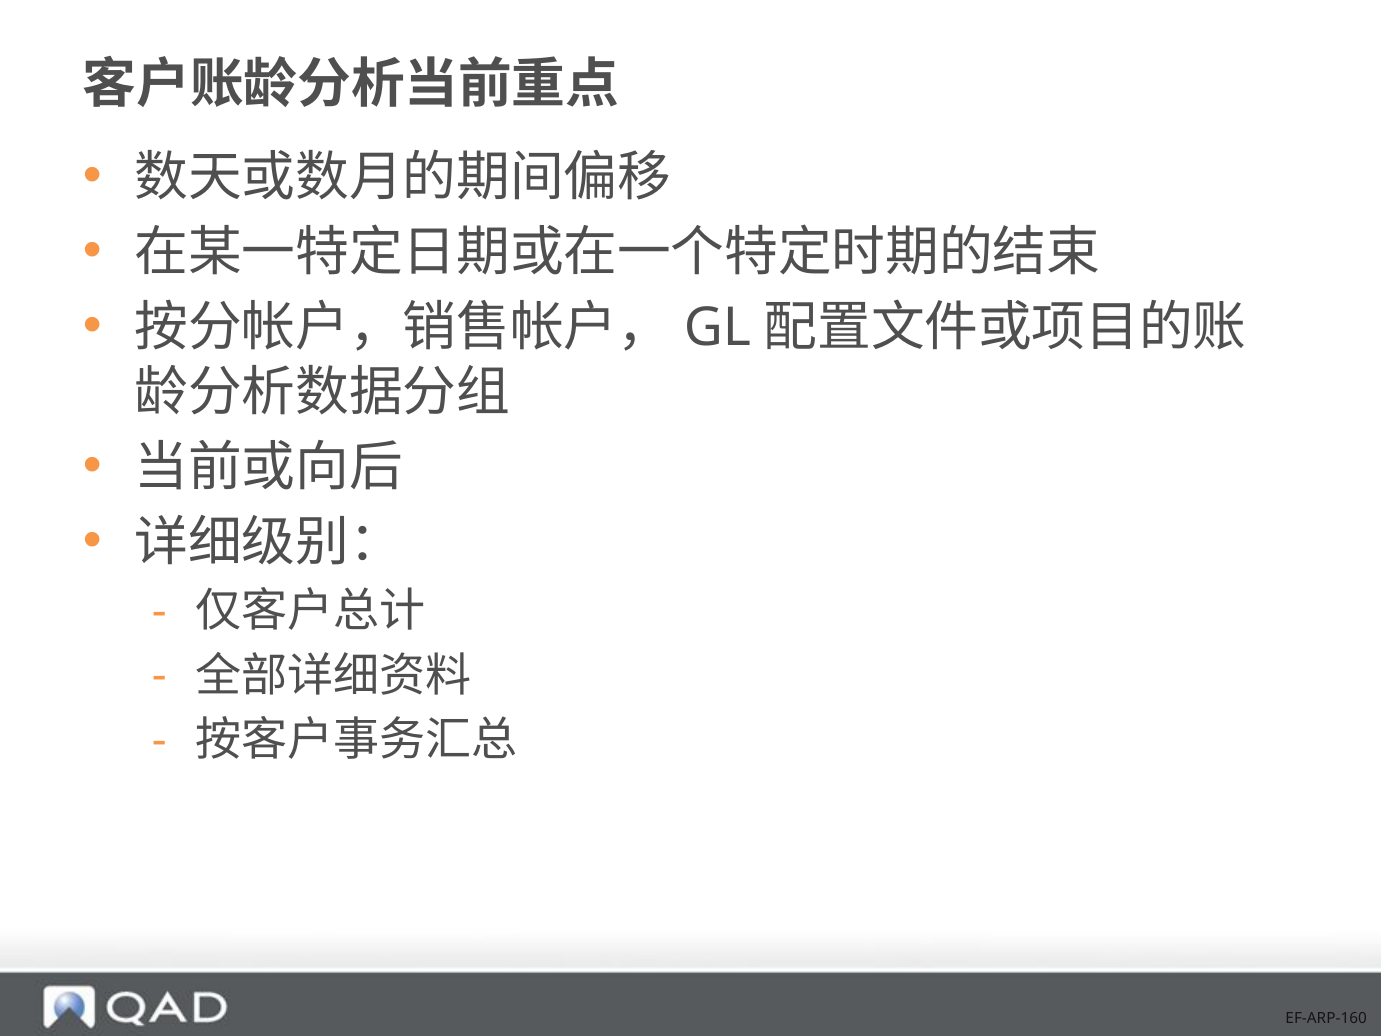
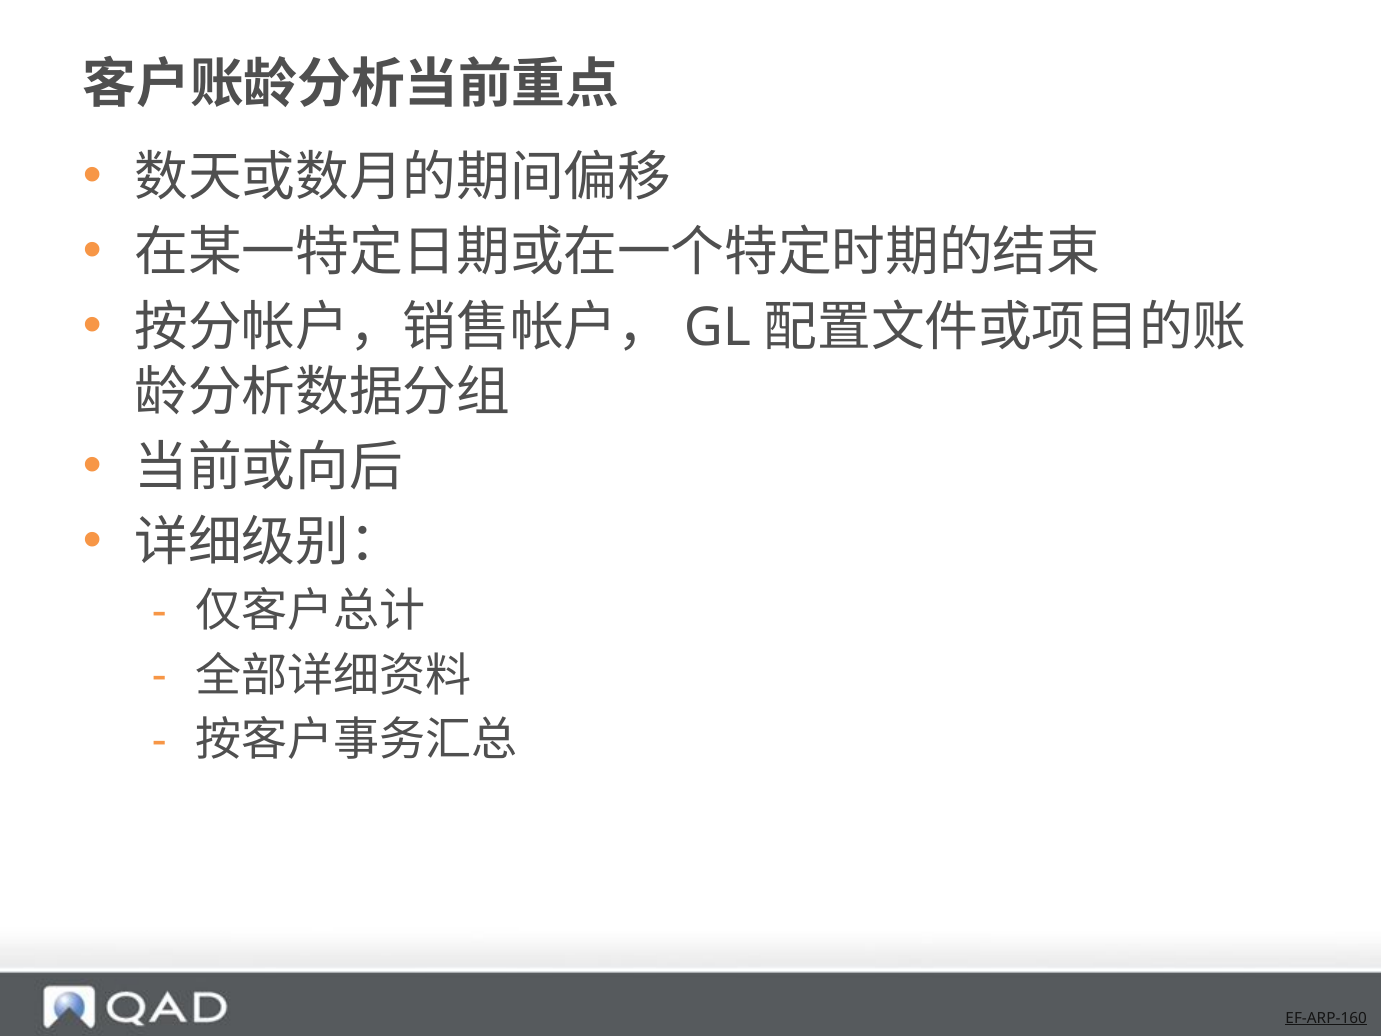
EF-ARP-160 underline: none -> present
